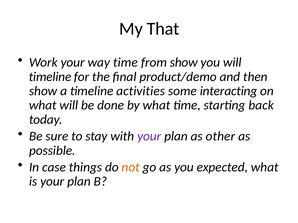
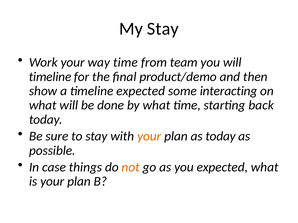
My That: That -> Stay
from show: show -> team
timeline activities: activities -> expected
your at (149, 136) colour: purple -> orange
as other: other -> today
